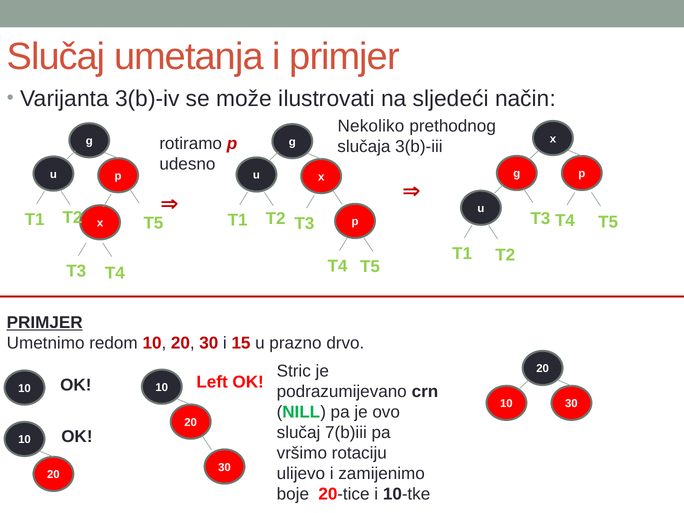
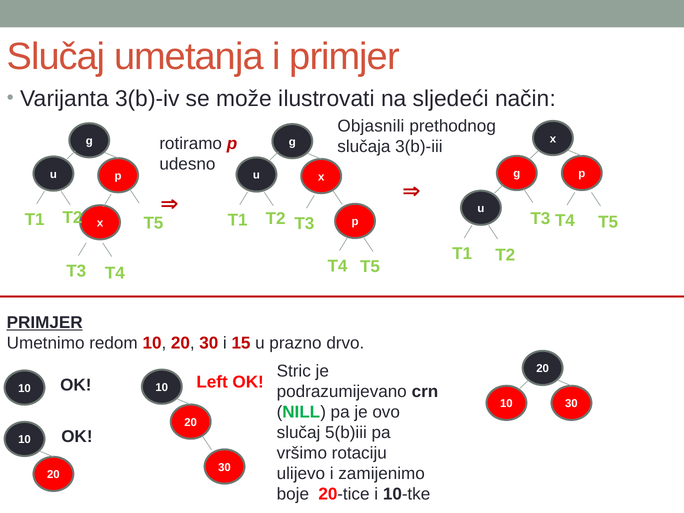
Nekoliko: Nekoliko -> Objasnili
7(b)iii: 7(b)iii -> 5(b)iii
